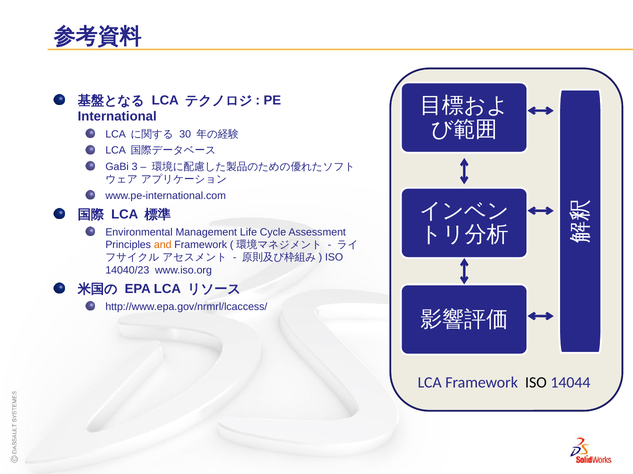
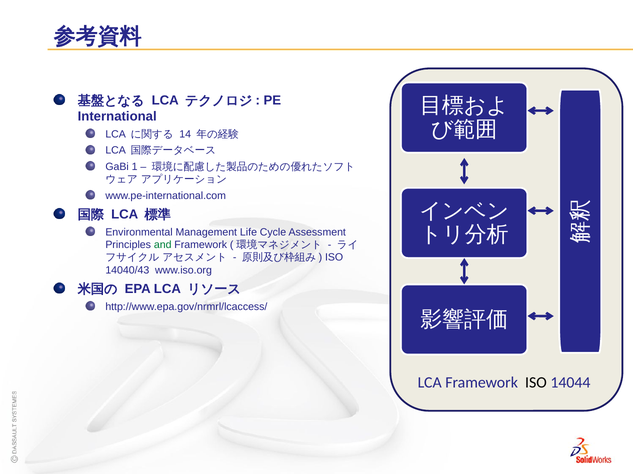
30: 30 -> 14
3: 3 -> 1
and colour: orange -> green
14040/23: 14040/23 -> 14040/43
